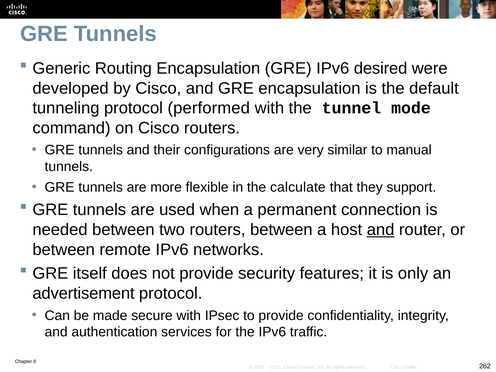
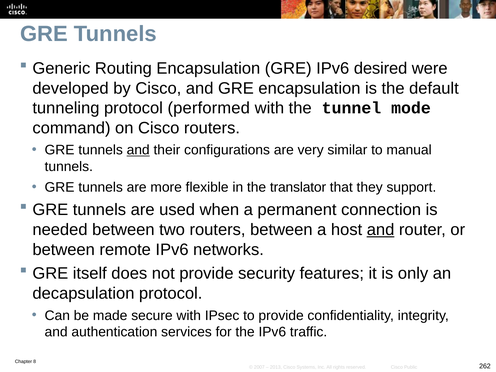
and at (138, 150) underline: none -> present
calculate: calculate -> translator
advertisement: advertisement -> decapsulation
